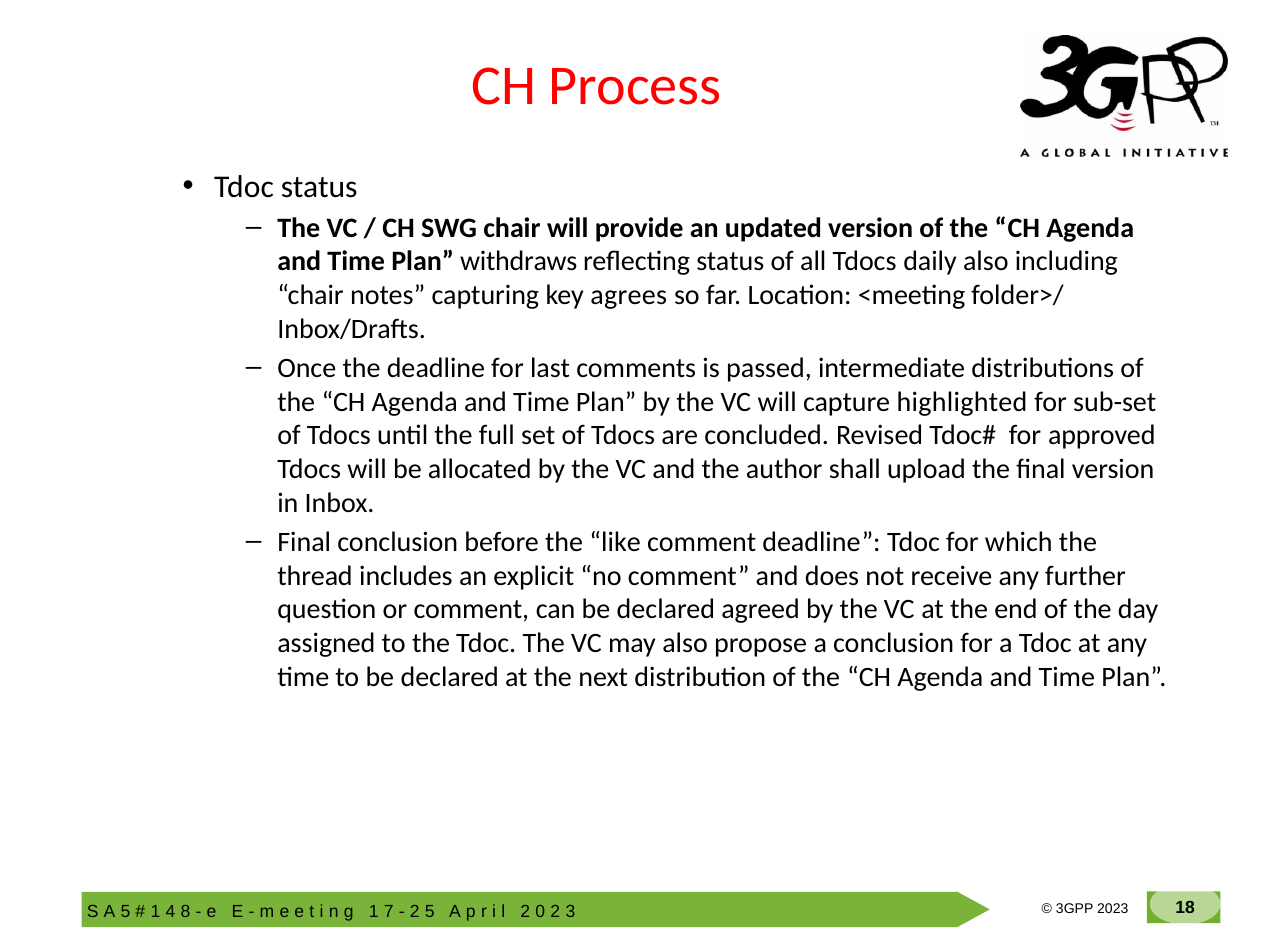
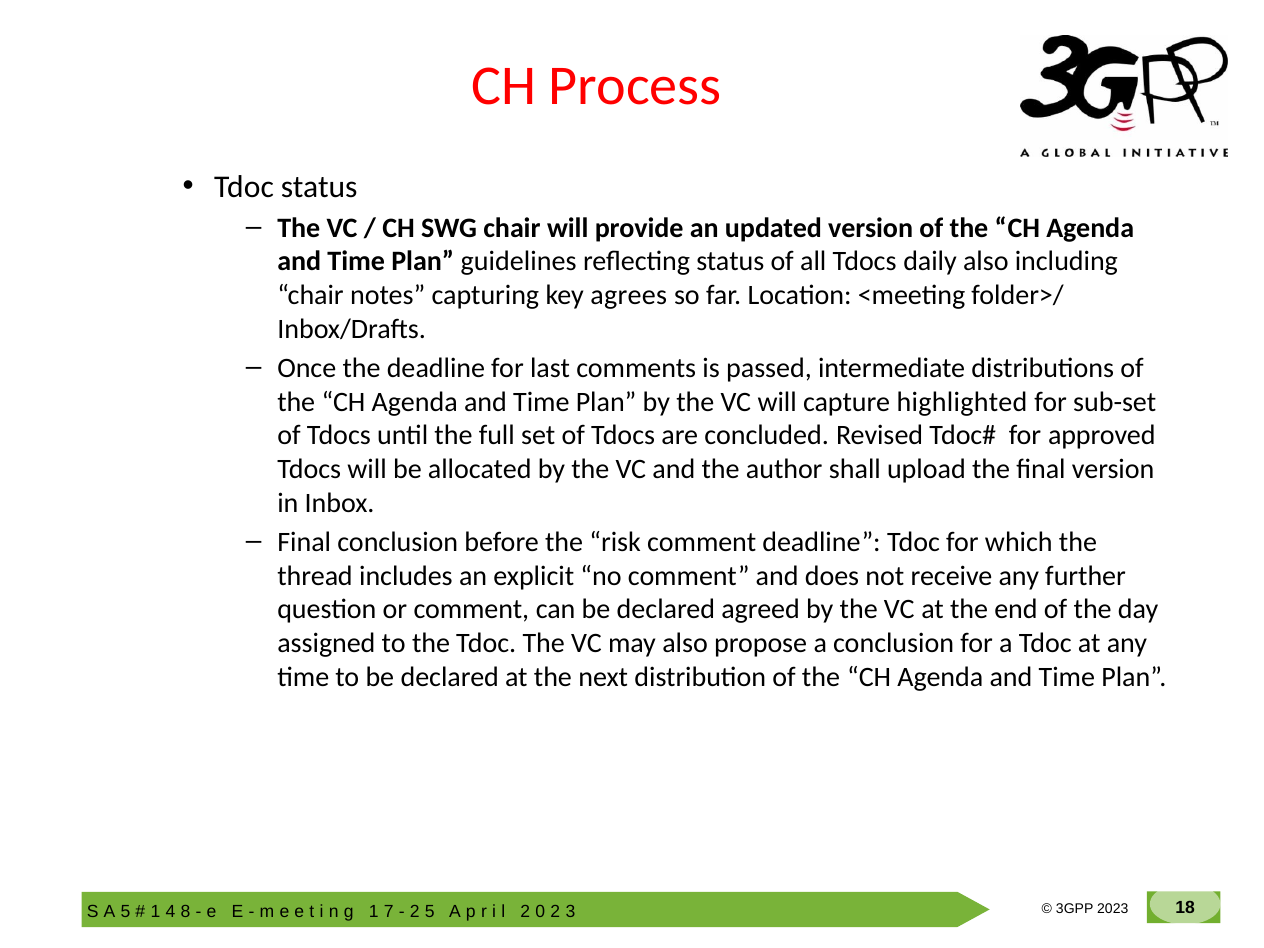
withdraws: withdraws -> guidelines
like: like -> risk
